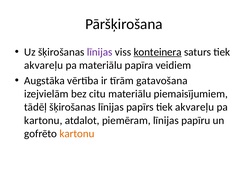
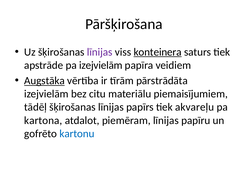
akvareļu at (44, 65): akvareļu -> apstrāde
pa materiālu: materiālu -> izejvielām
Augstāka underline: none -> present
gatavošana: gatavošana -> pārstrādāta
kartonu at (43, 120): kartonu -> kartona
kartonu at (77, 134) colour: orange -> blue
